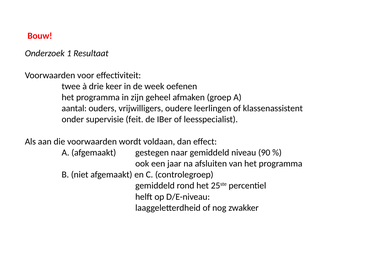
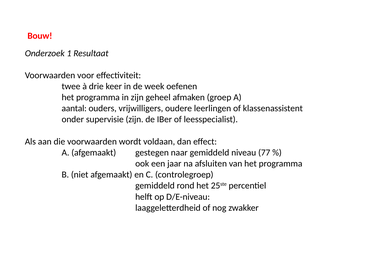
supervisie feit: feit -> zijn
90: 90 -> 77
